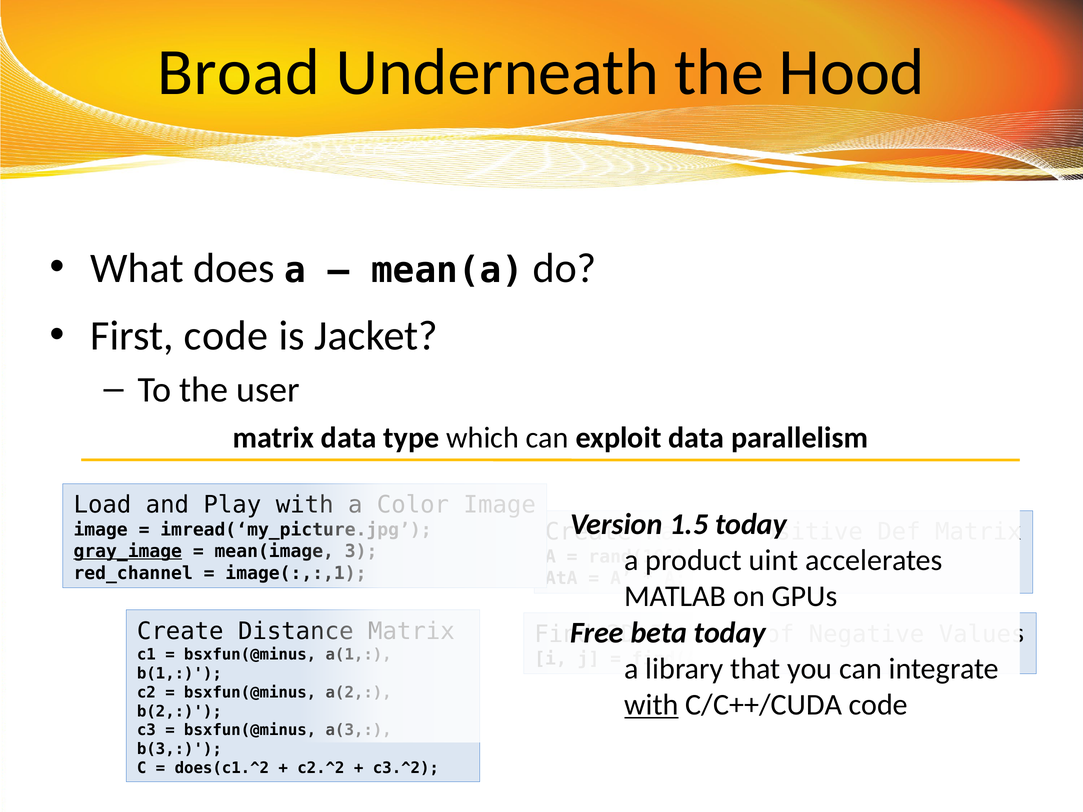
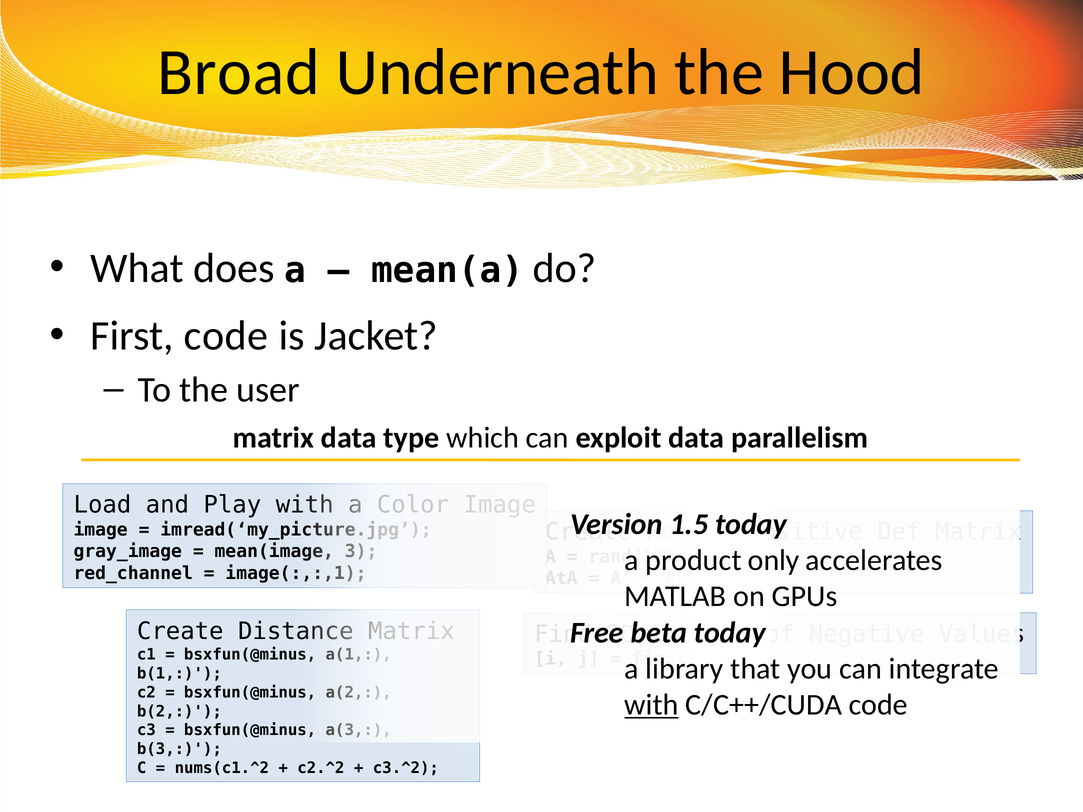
gray_image underline: present -> none
uint: uint -> only
does(c1.^2: does(c1.^2 -> nums(c1.^2
